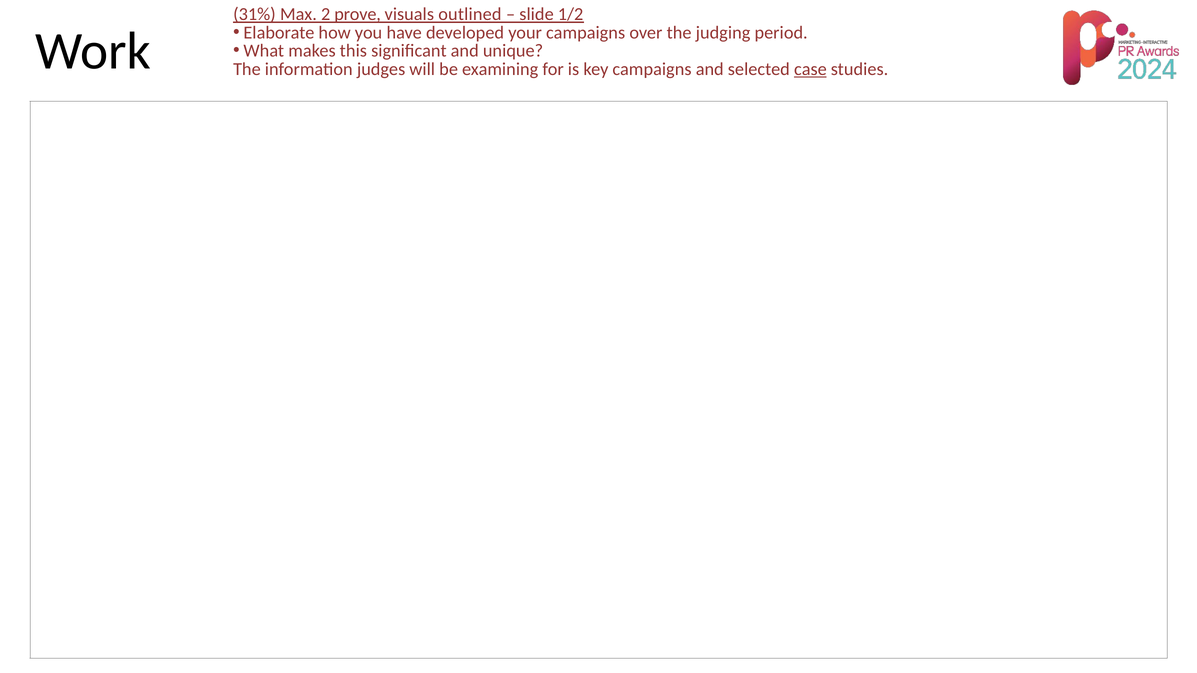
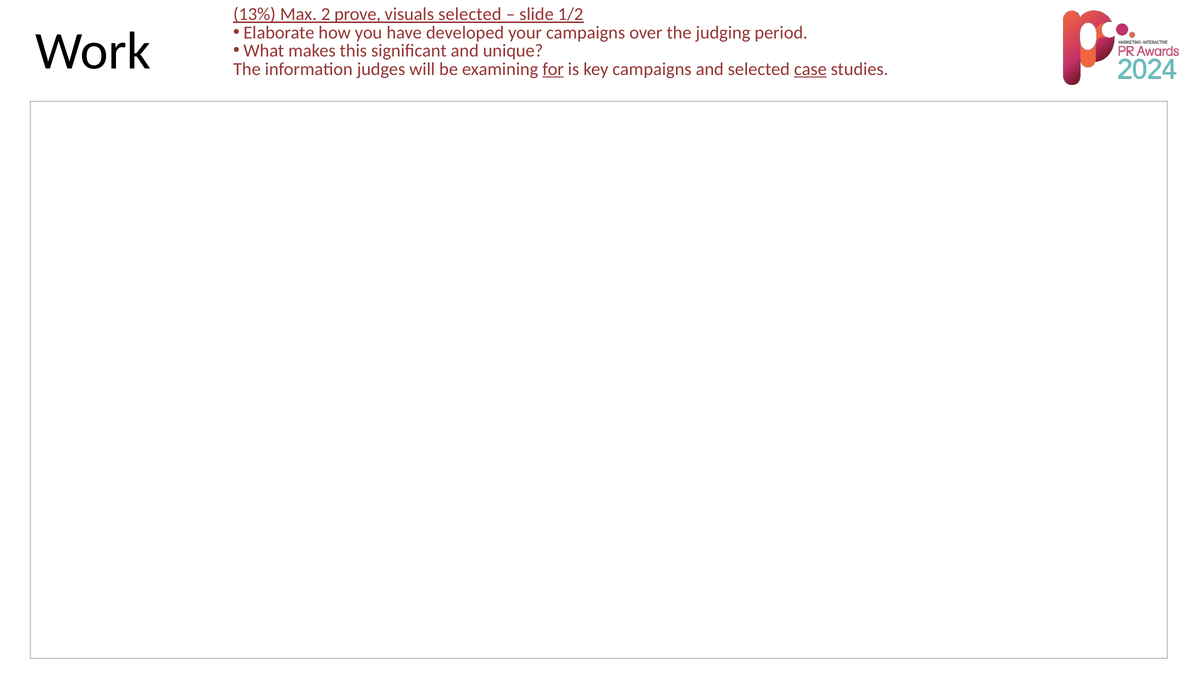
31%: 31% -> 13%
visuals outlined: outlined -> selected
for underline: none -> present
